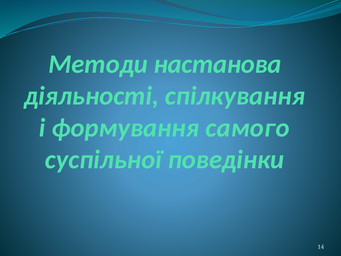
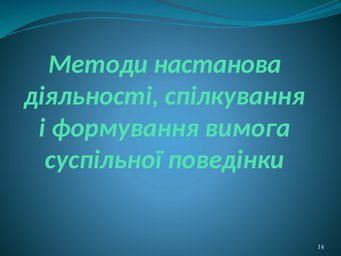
самого: самого -> вимога
